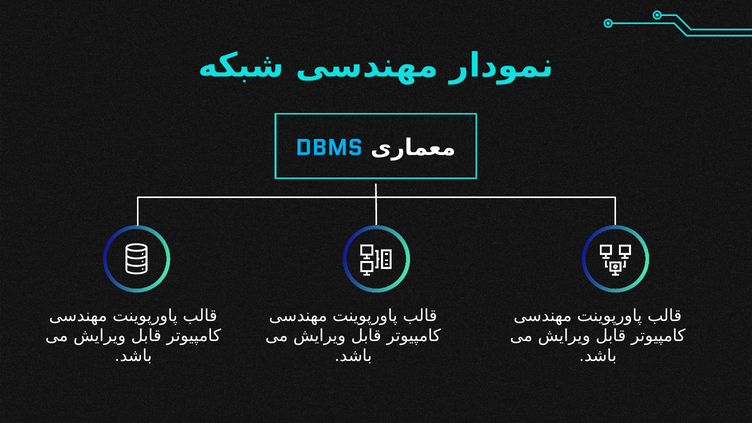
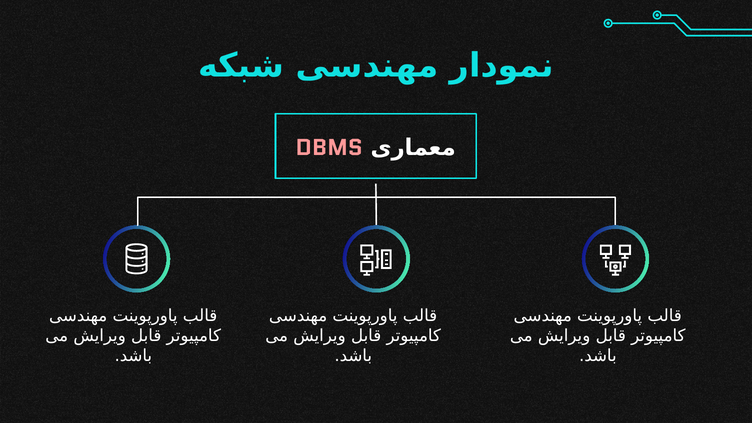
DBMS colour: light blue -> pink
